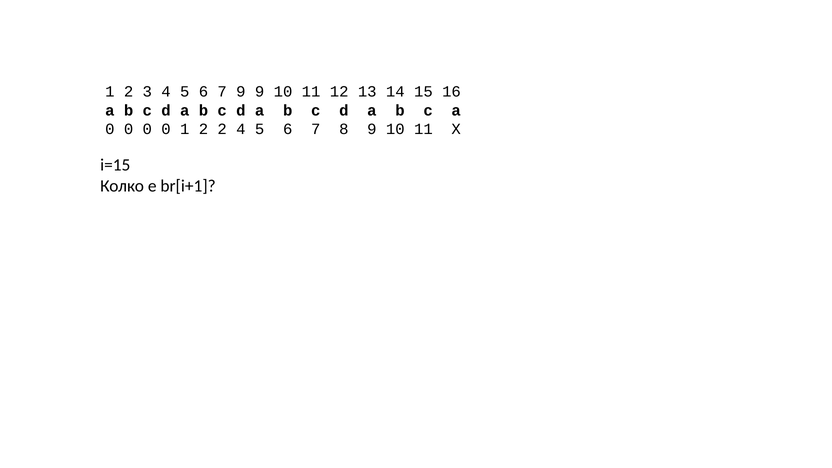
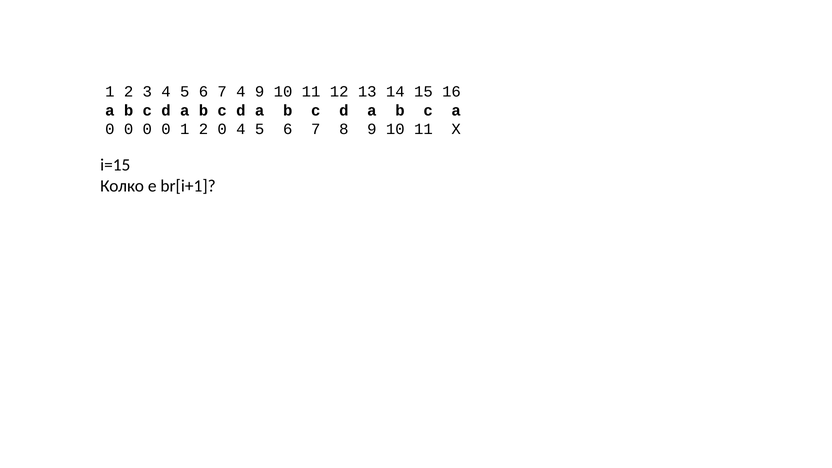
7 9: 9 -> 4
2 2: 2 -> 0
